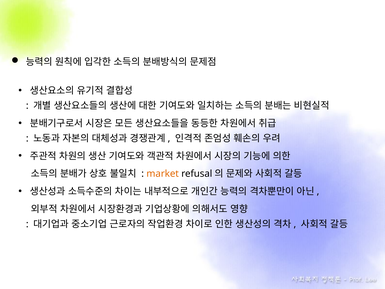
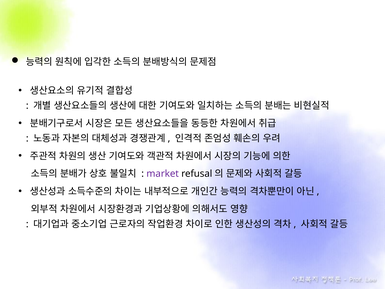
market colour: orange -> purple
